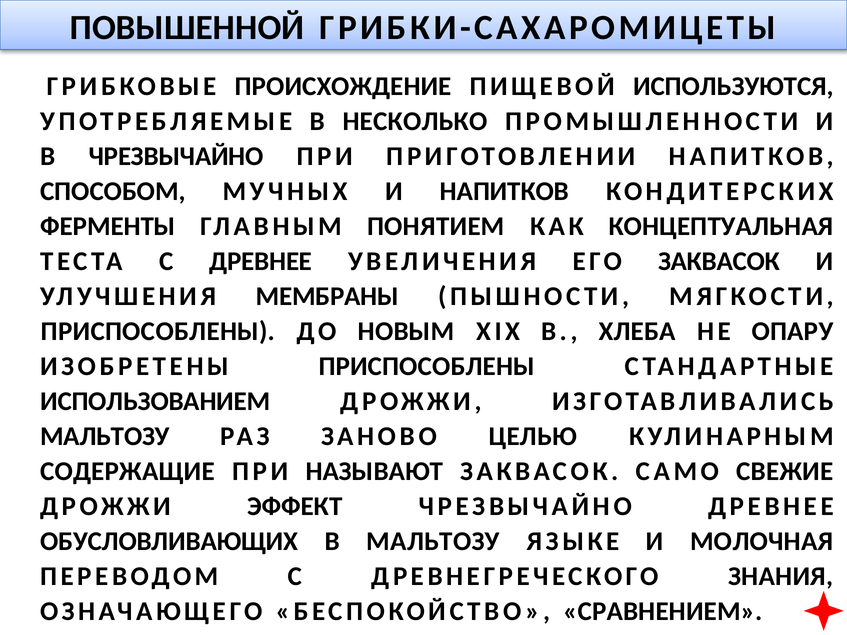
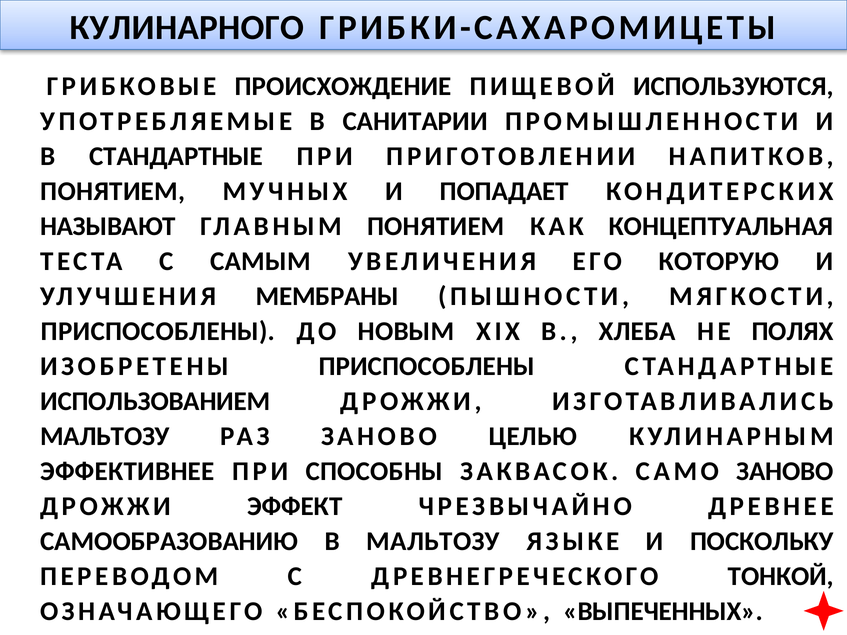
ПОВЫШЕННОЙ: ПОВЫШЕННОЙ -> КУЛИНАРНОГО
НЕСКОЛЬКО: НЕСКОЛЬКО -> САНИТАРИИ
В ЧРЕЗВЫЧАЙНО: ЧРЕЗВЫЧАЙНО -> СТАНДАРТНЫЕ
СПОСОБОМ at (113, 191): СПОСОБОМ -> ПОНЯТИЕМ
И НАПИТКОВ: НАПИТКОВ -> ПОПАДАЕТ
ФЕРМЕНТЫ: ФЕРМЕНТЫ -> НАЗЫВАЮТ
С ДРЕВНЕЕ: ДРЕВНЕЕ -> САМЫМ
ЕГО ЗАКВАСОК: ЗАКВАСОК -> КОТОРУЮ
ОПАРУ: ОПАРУ -> ПОЛЯХ
СОДЕРЖАЩИЕ: СОДЕРЖАЩИЕ -> ЭФФЕКТИВНЕЕ
НАЗЫВАЮТ: НАЗЫВАЮТ -> СПОСОБНЫ
САМО СВЕЖИЕ: СВЕЖИЕ -> ЗАНОВО
ОБУСЛОВЛИВАЮЩИХ: ОБУСЛОВЛИВАЮЩИХ -> САМООБРАЗОВАНИЮ
МОЛОЧНАЯ: МОЛОЧНАЯ -> ПОСКОЛЬКУ
ЗНАНИЯ: ЗНАНИЯ -> ТОНКОЙ
СРАВНЕНИЕМ: СРАВНЕНИЕМ -> ВЫПЕЧЕННЫХ
